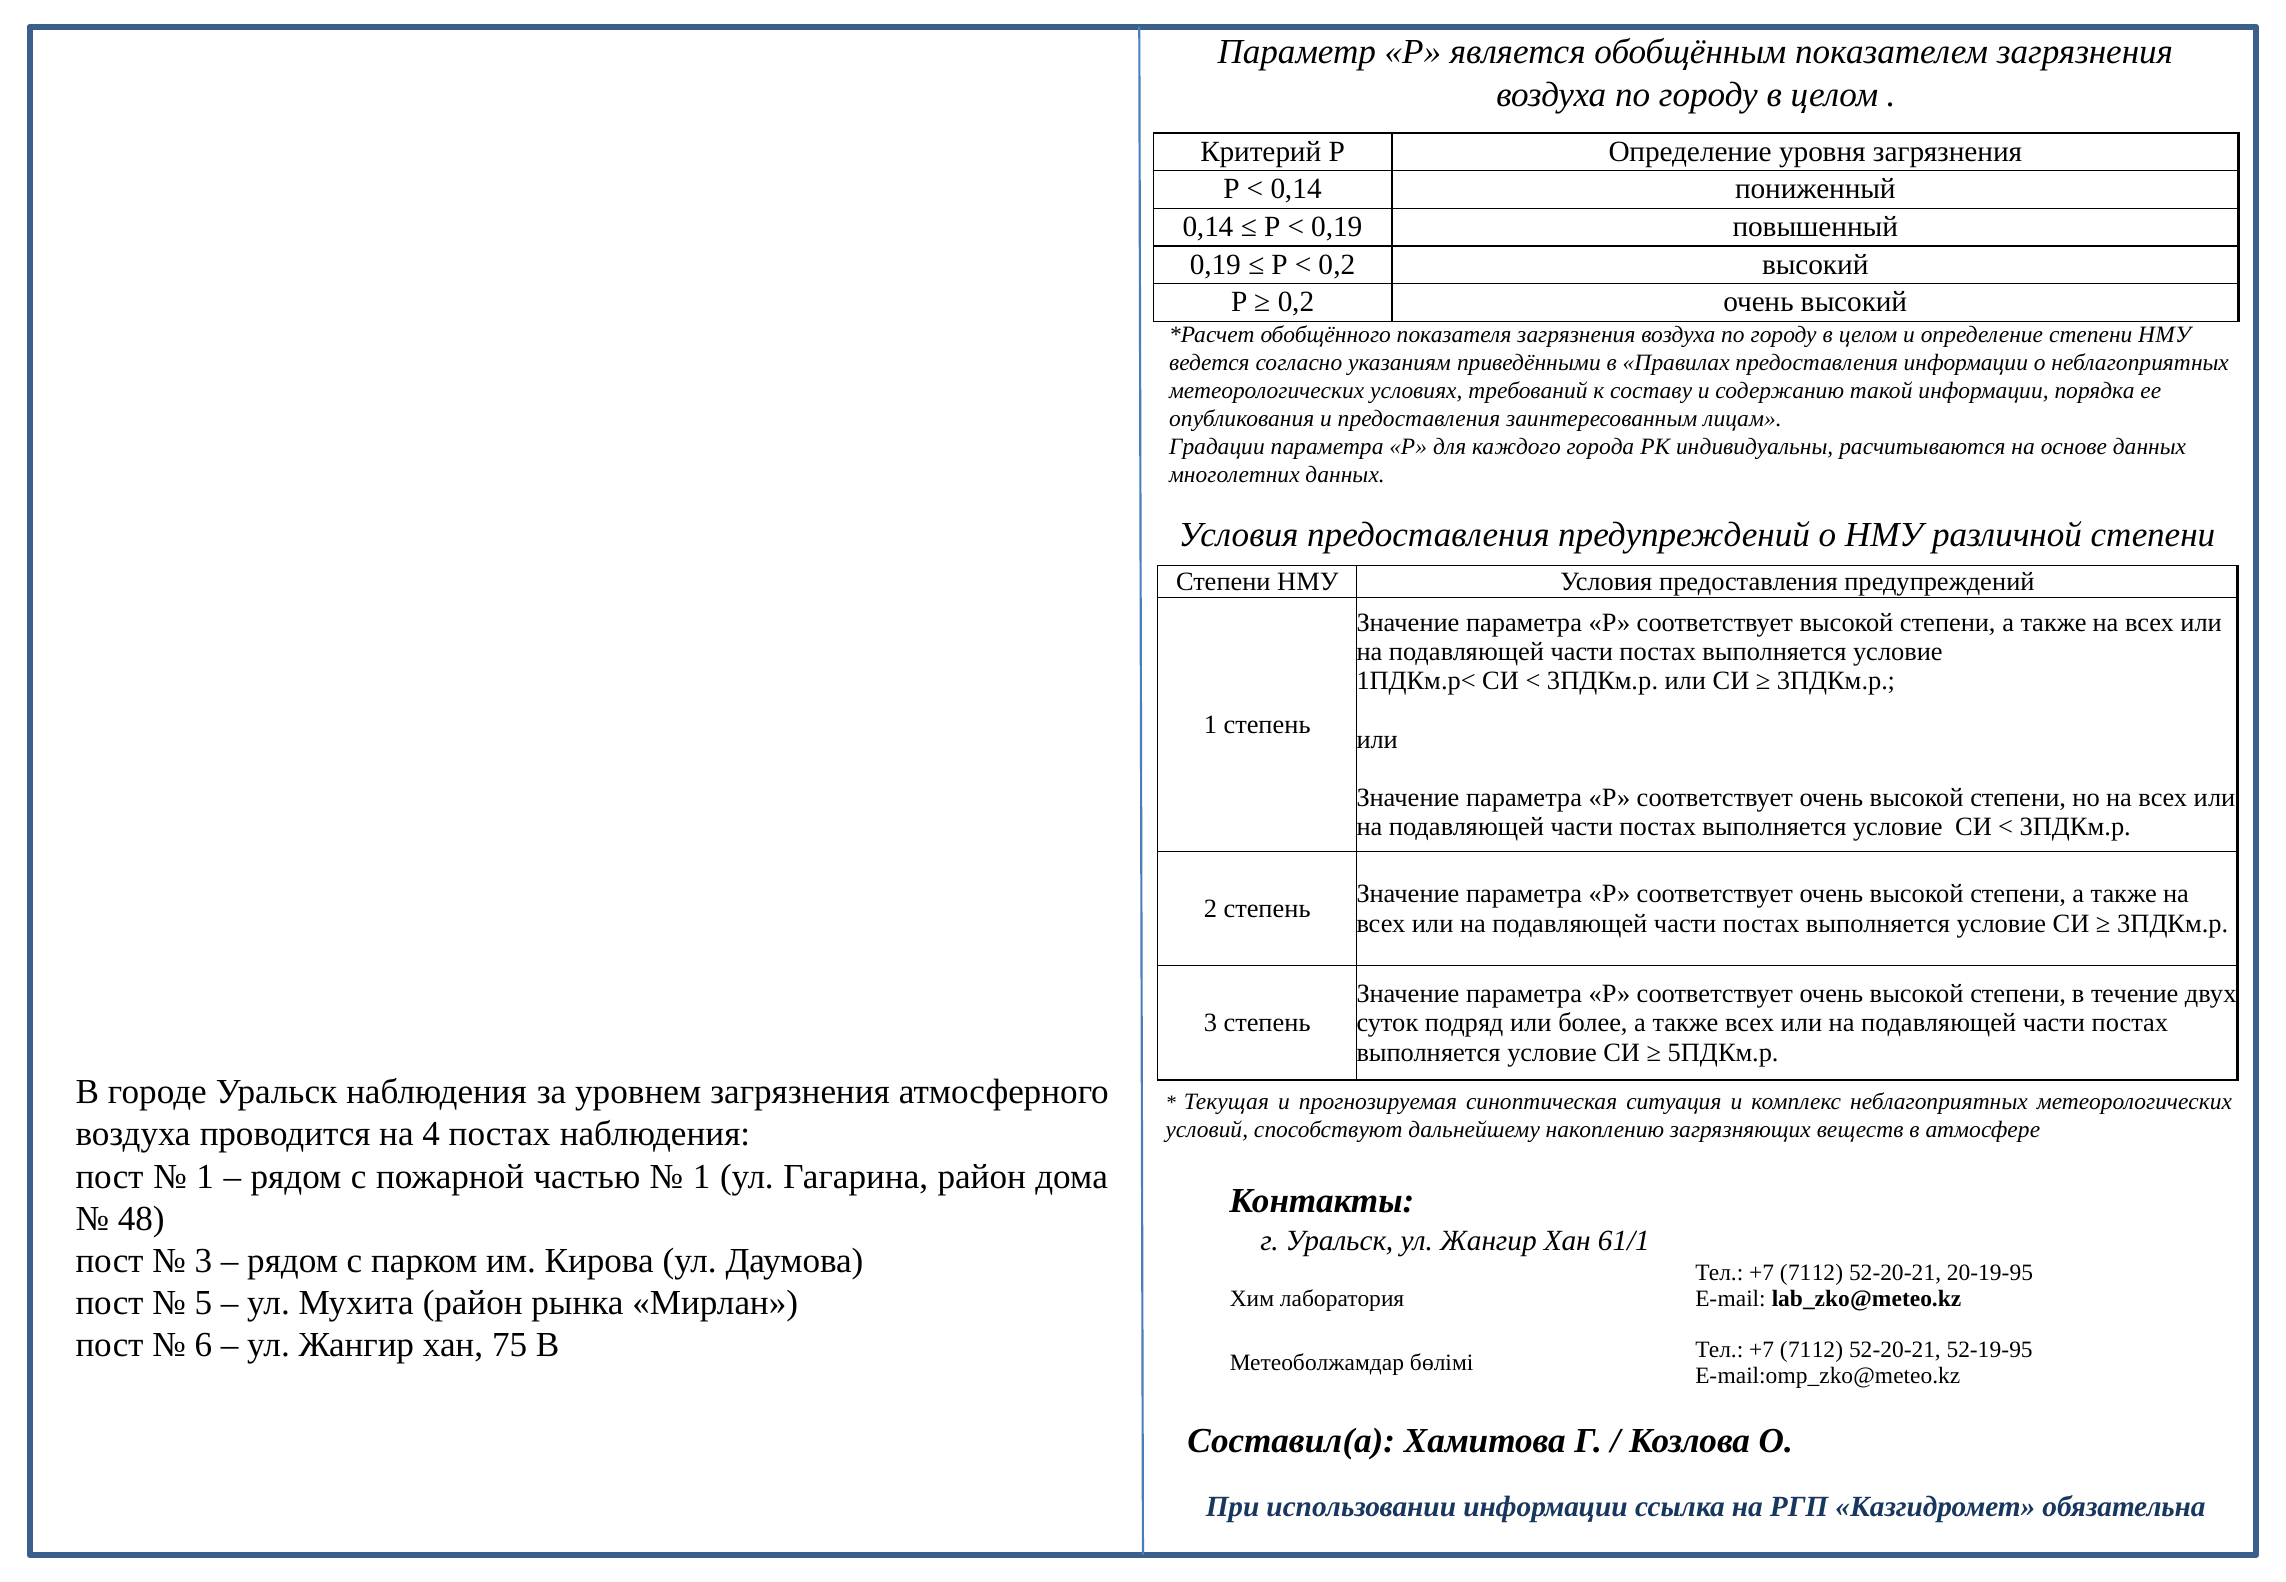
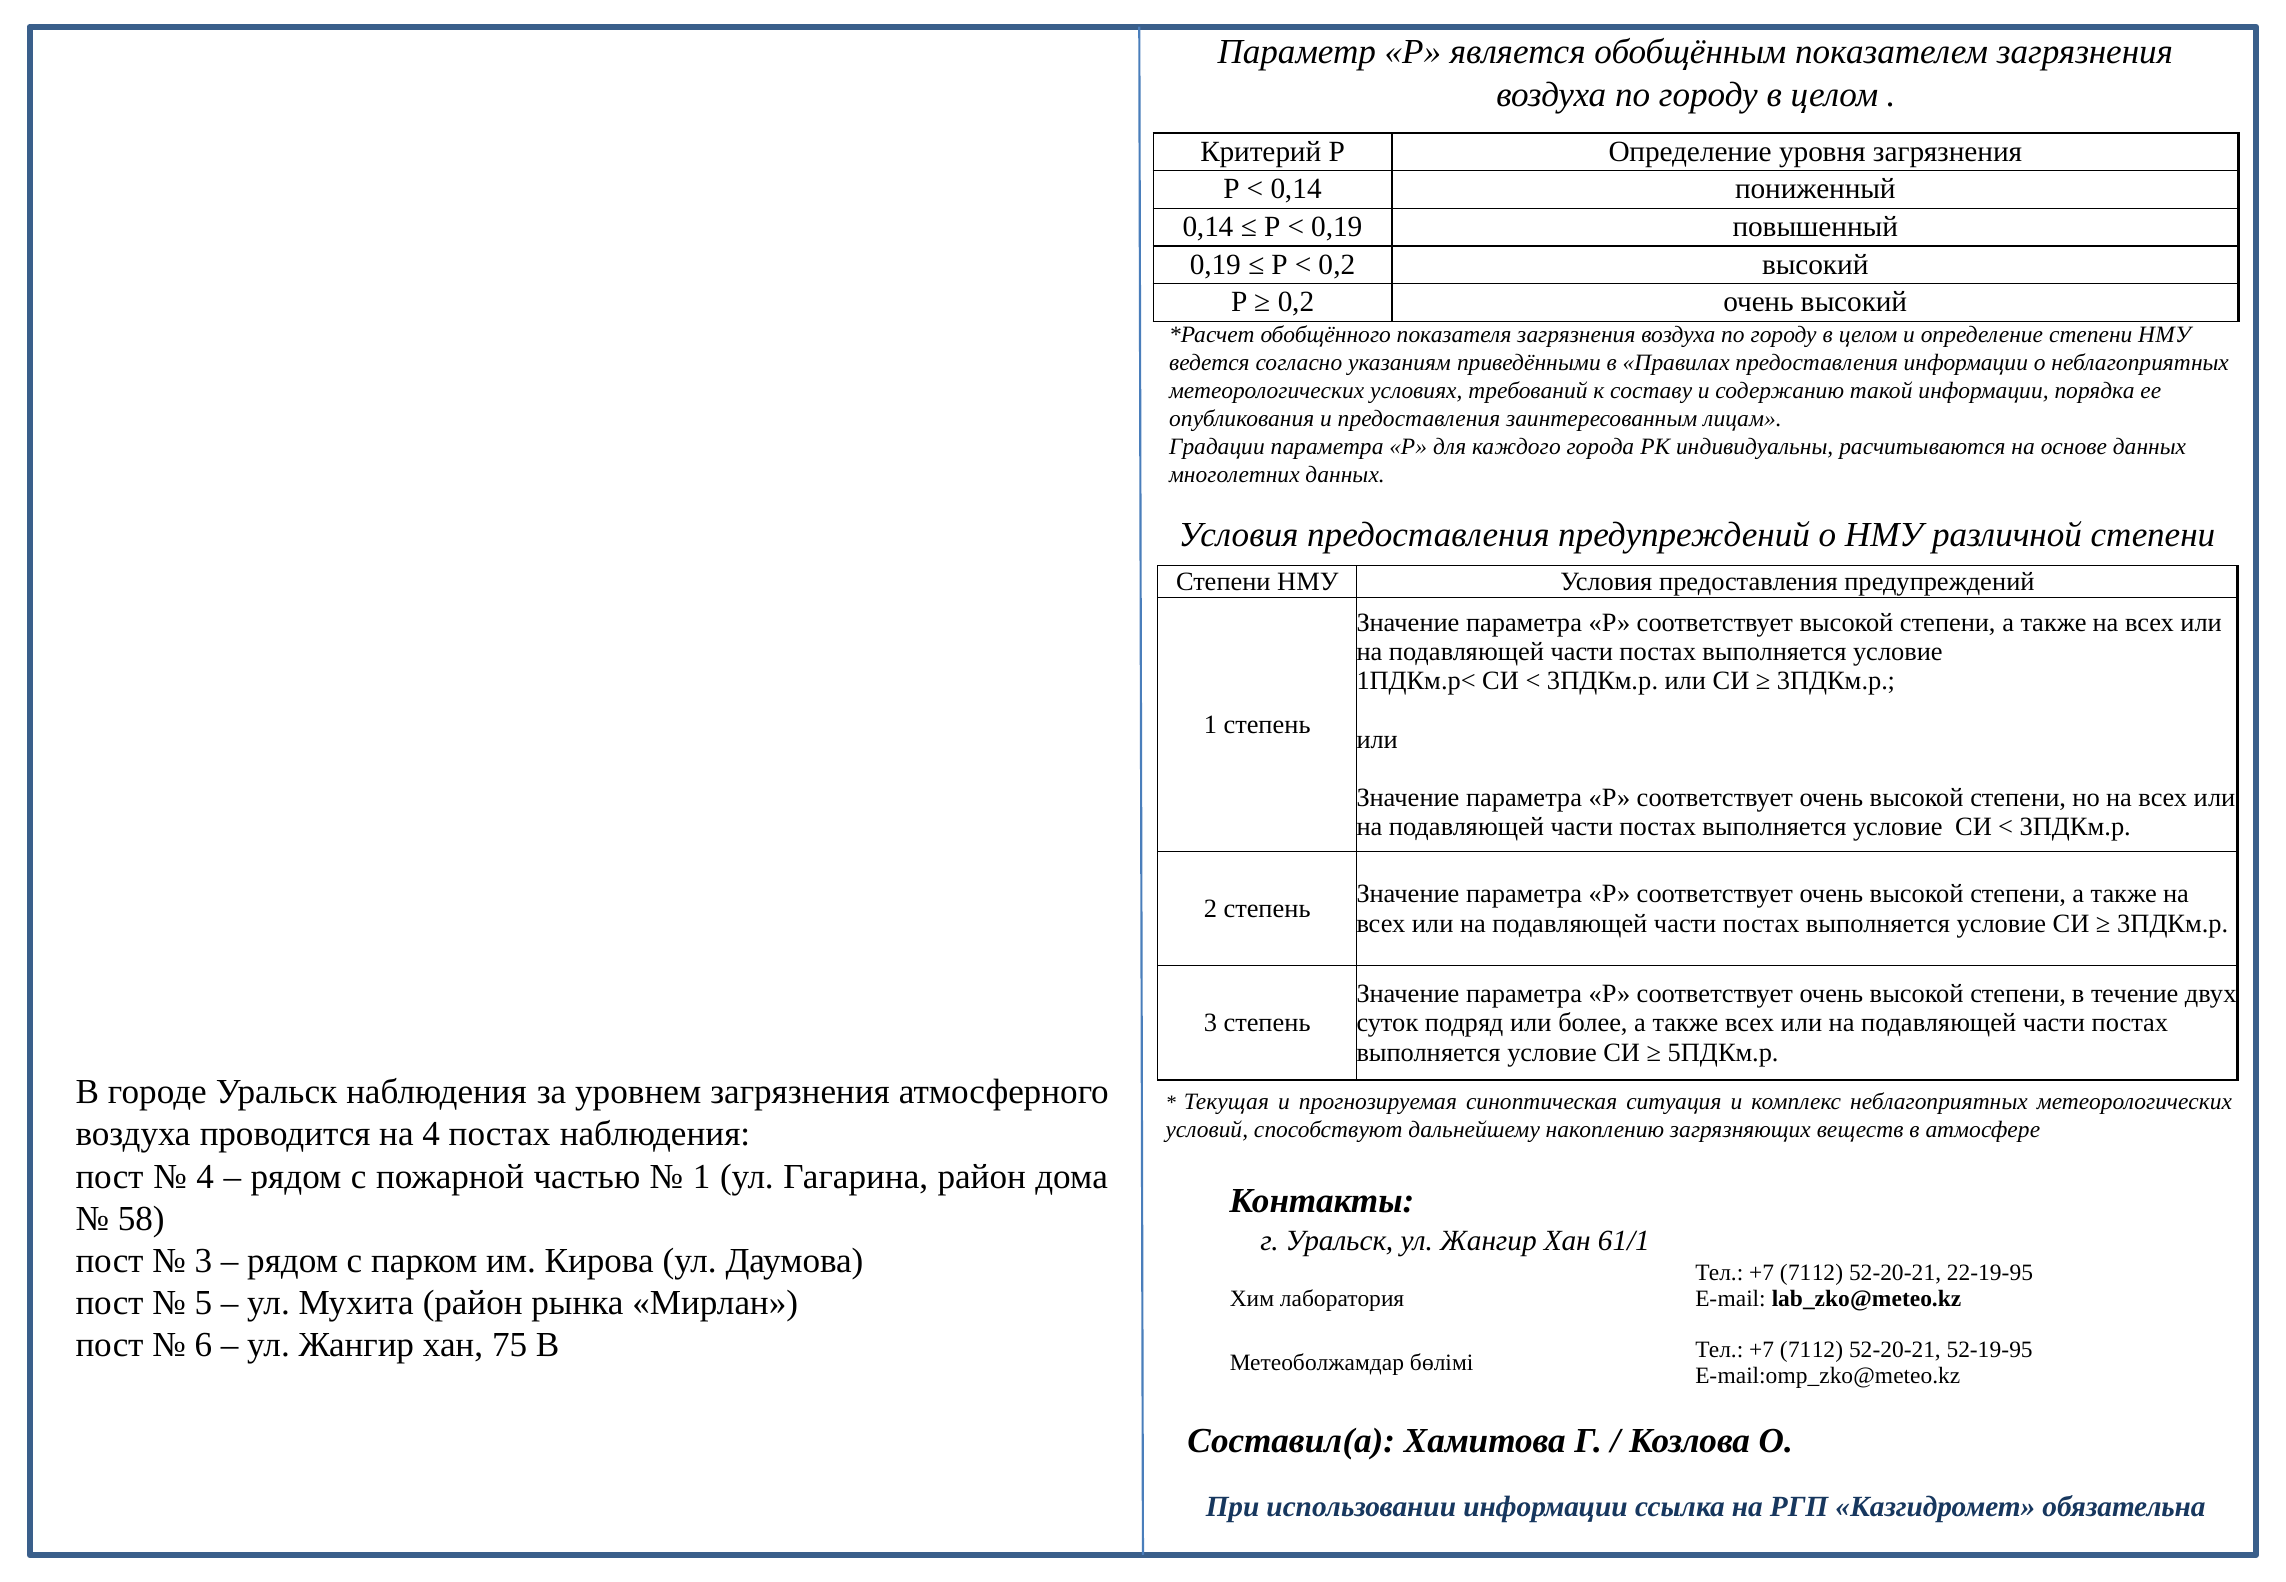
1 at (205, 1177): 1 -> 4
48: 48 -> 58
20-19-95: 20-19-95 -> 22-19-95
